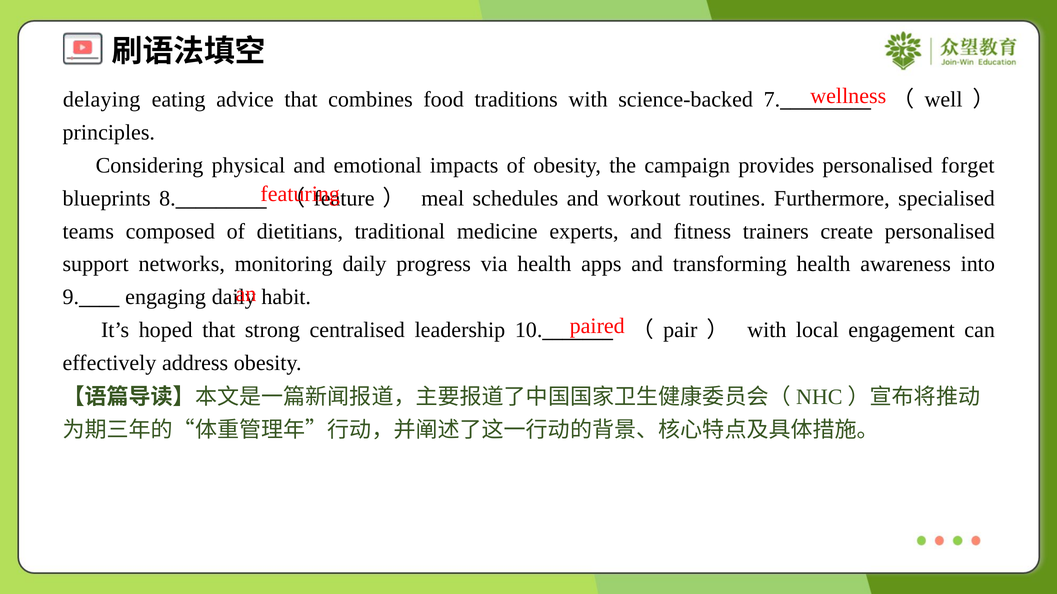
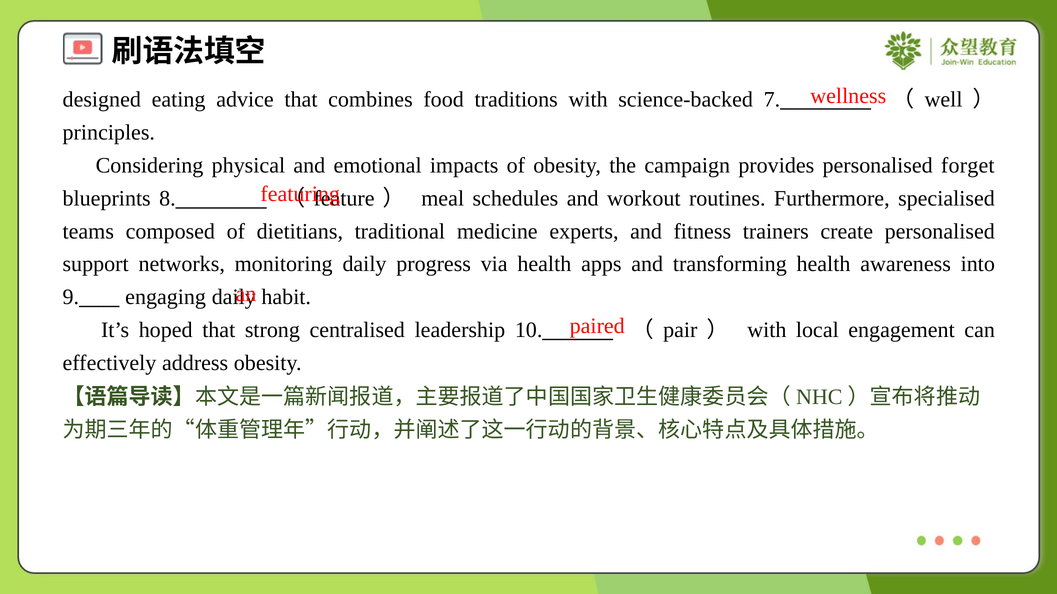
delaying: delaying -> designed
